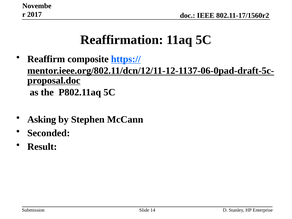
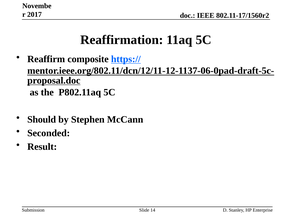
Asking: Asking -> Should
